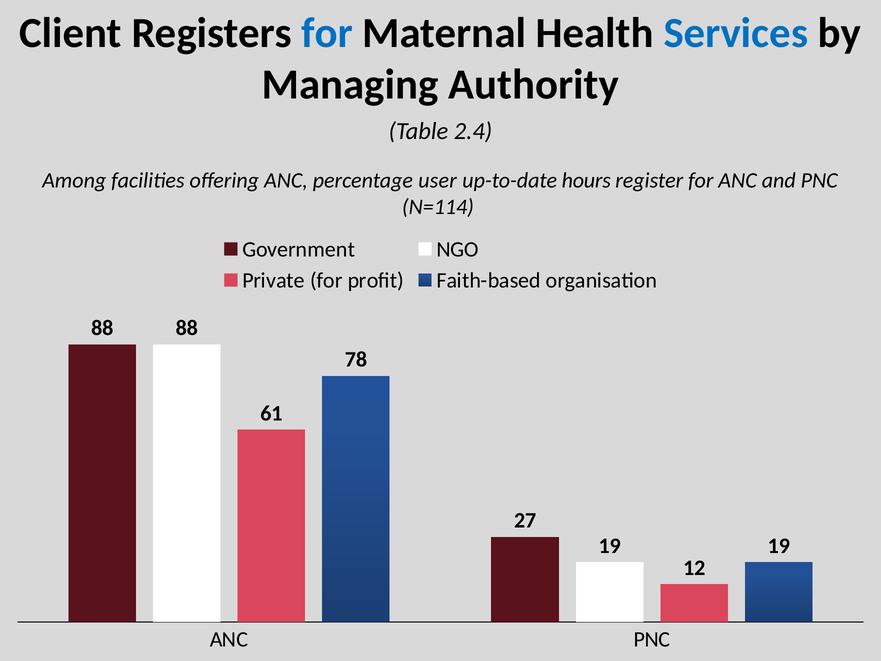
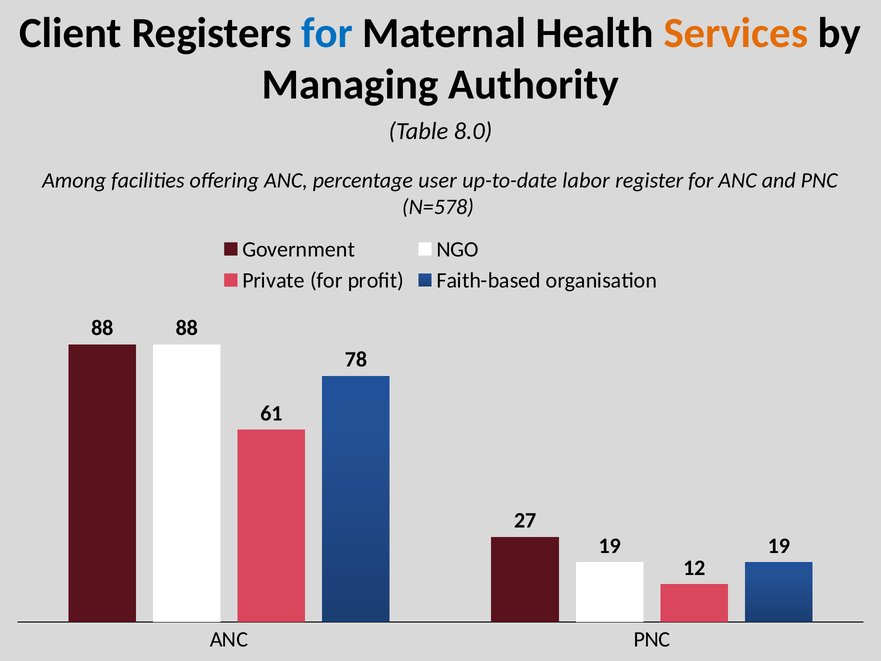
Services colour: blue -> orange
2.4: 2.4 -> 8.0
hours: hours -> labor
N=114: N=114 -> N=578
